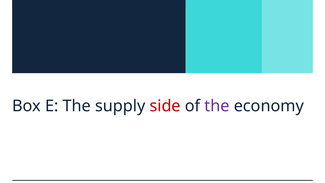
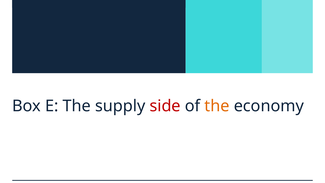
the at (217, 106) colour: purple -> orange
